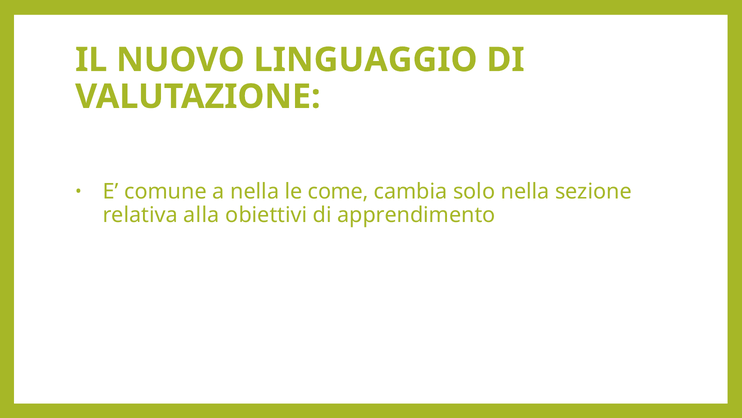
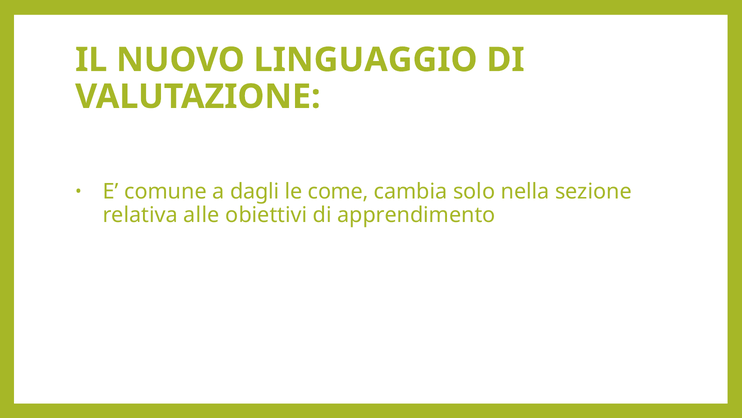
a nella: nella -> dagli
alla: alla -> alle
